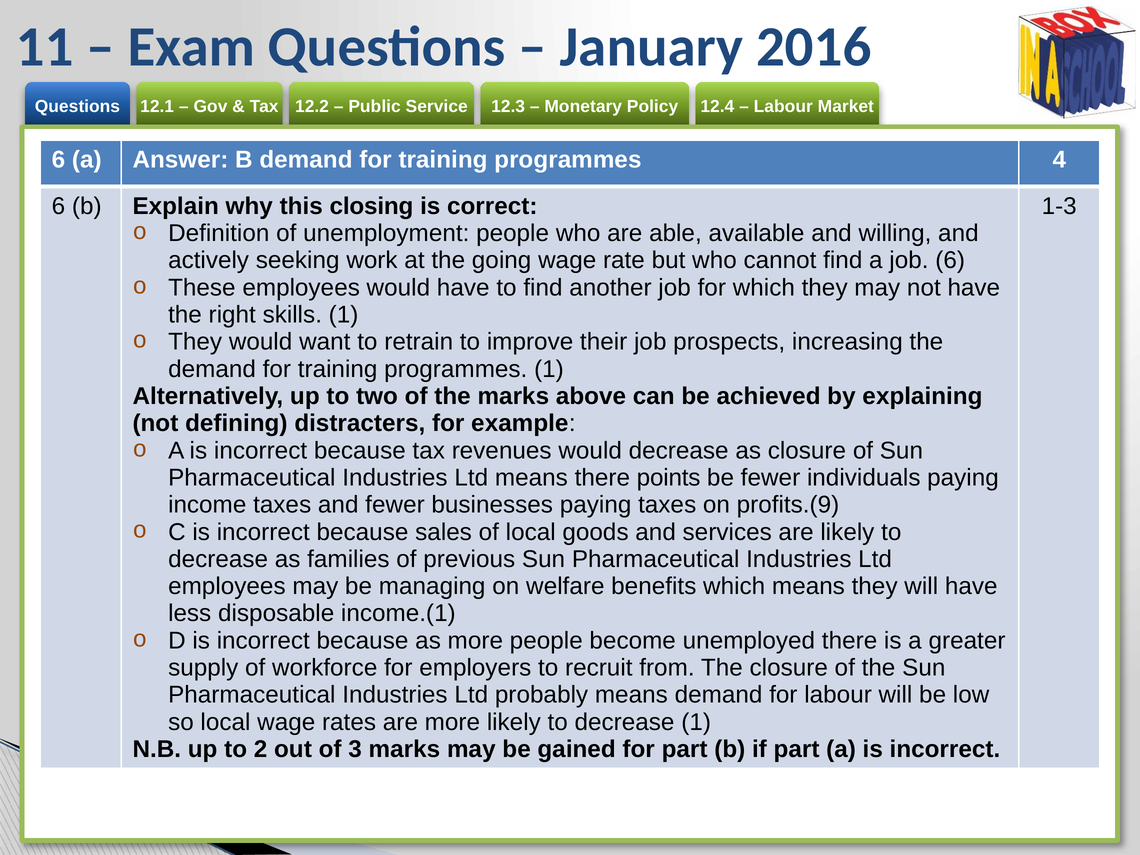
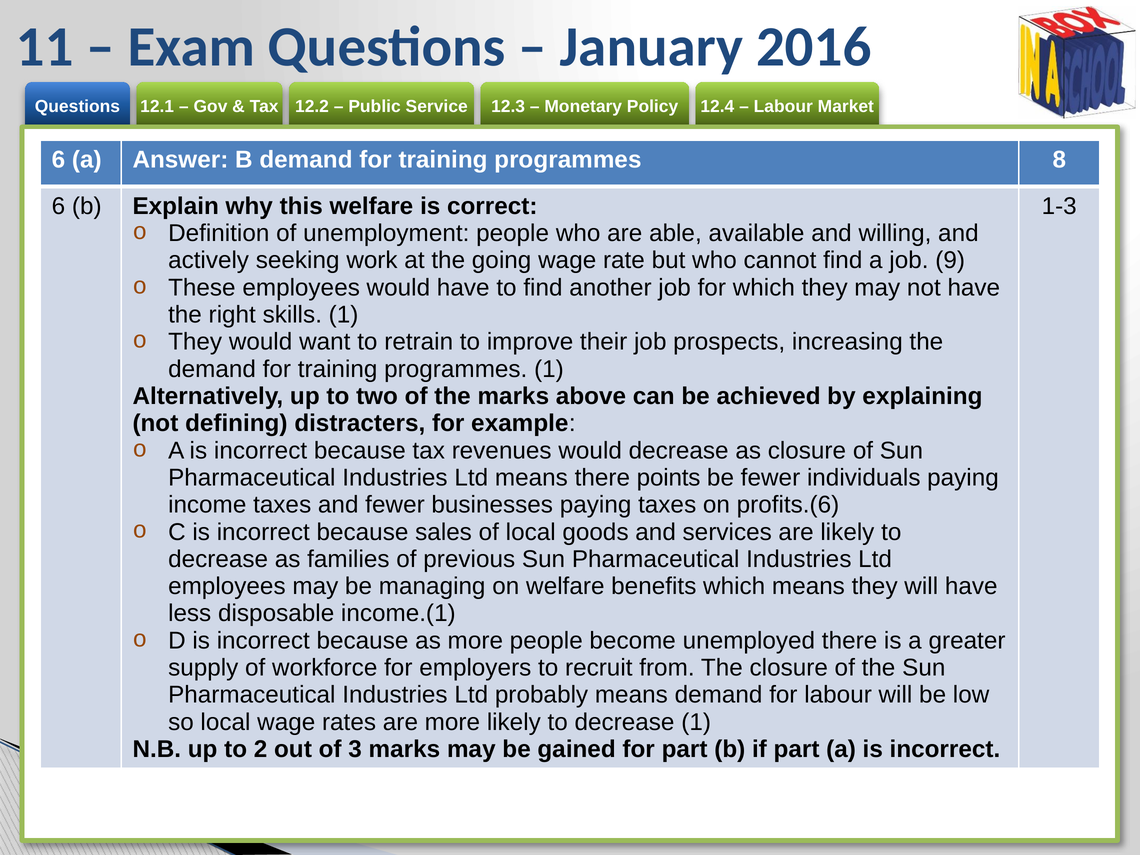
4: 4 -> 8
this closing: closing -> welfare
job 6: 6 -> 9
profits.(9: profits.(9 -> profits.(6
